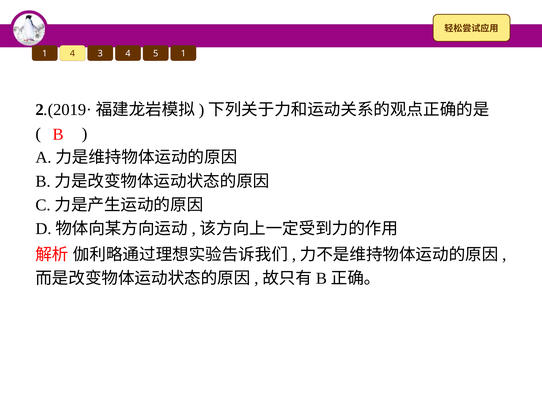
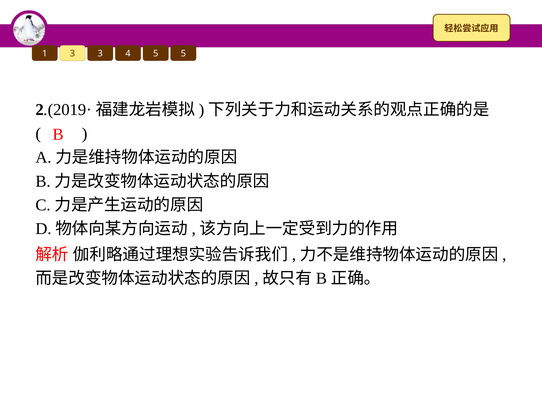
1 4: 4 -> 3
5 1: 1 -> 5
